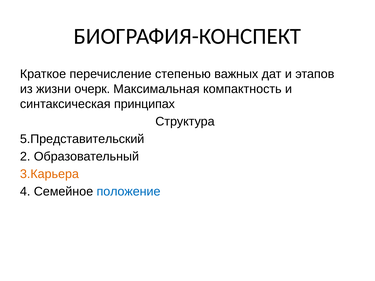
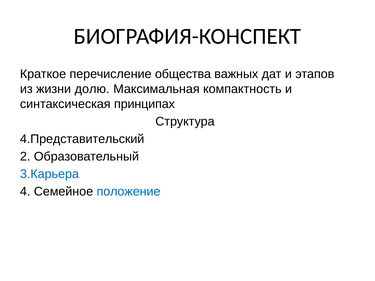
степенью: степенью -> общества
очерк: очерк -> долю
5.Представительский: 5.Представительский -> 4.Представительский
3.Карьера colour: orange -> blue
